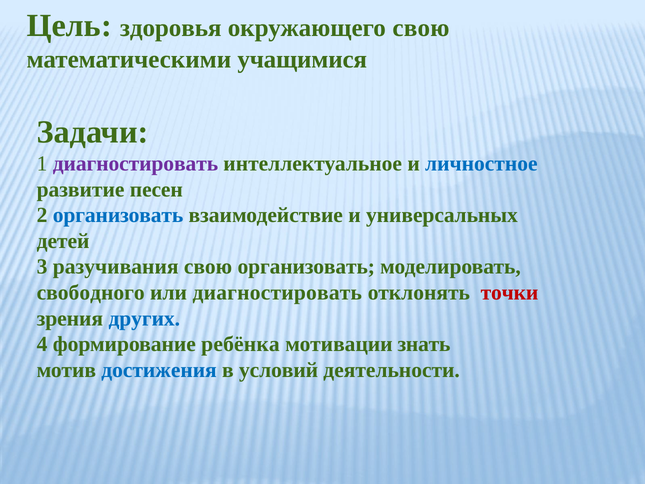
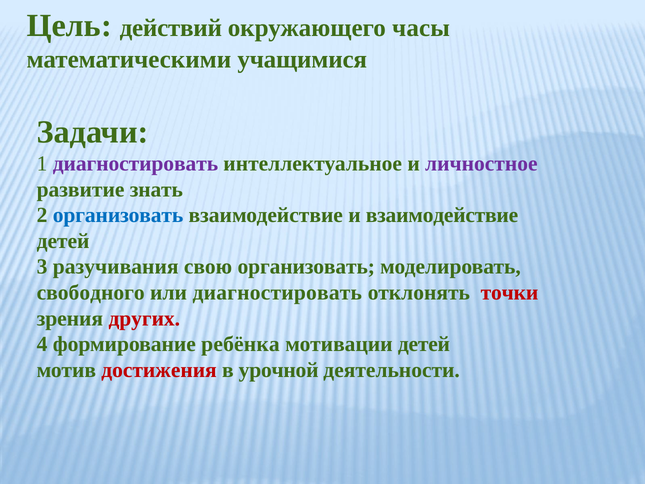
здоровья: здоровья -> действий
окружающего свою: свою -> часы
личностное colour: blue -> purple
песен: песен -> знать
и универсальных: универсальных -> взаимодействие
других colour: blue -> red
мотивации знать: знать -> детей
достижения colour: blue -> red
условий: условий -> урочной
